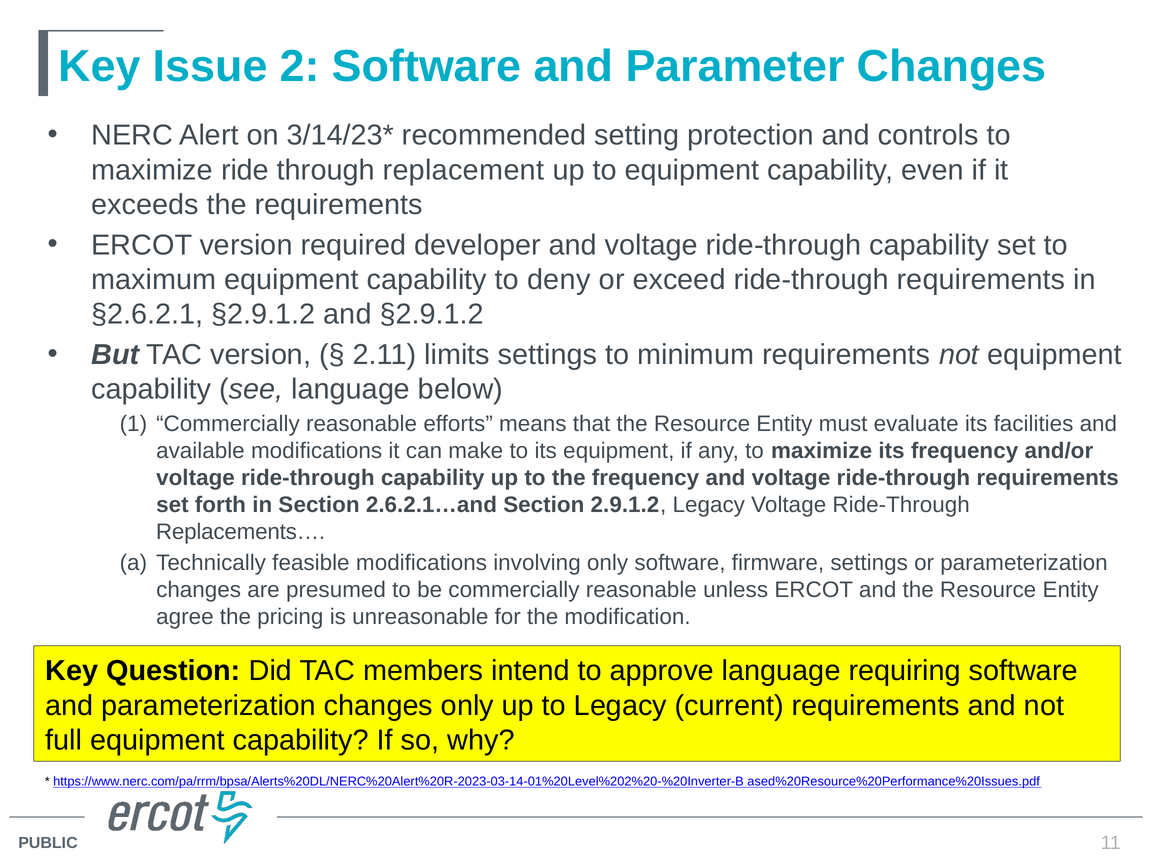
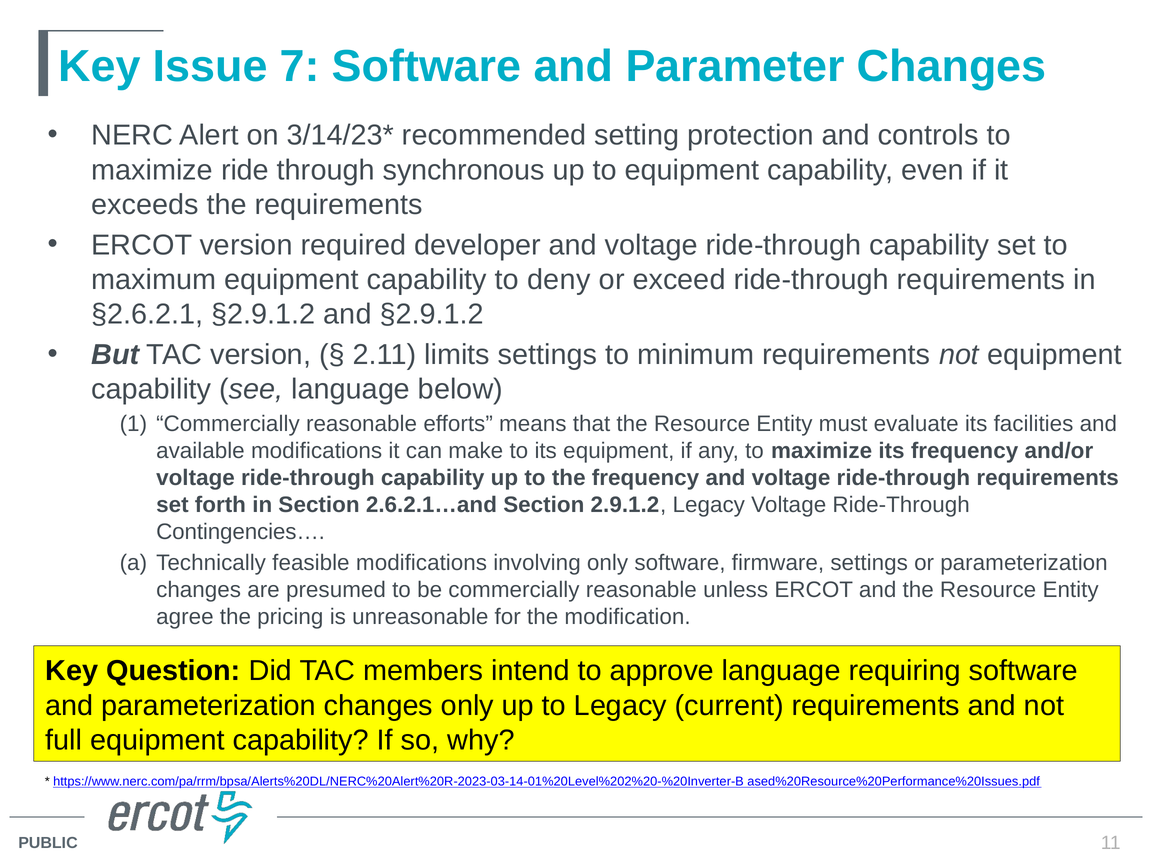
2: 2 -> 7
replacement: replacement -> synchronous
Replacements…: Replacements… -> Contingencies…
